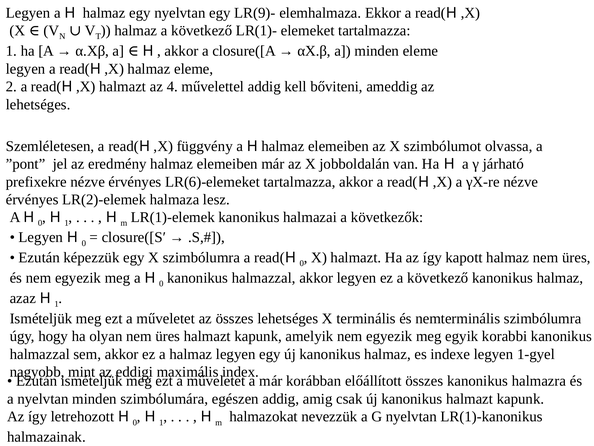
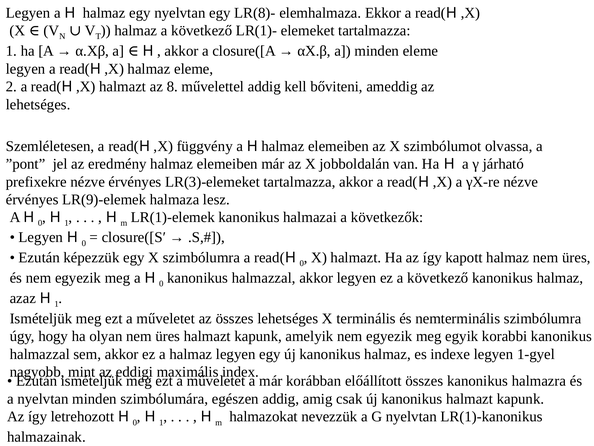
LR(9)-: LR(9)- -> LR(8)-
4: 4 -> 8
LR(6)-elemeket: LR(6)-elemeket -> LR(3)-elemeket
LR(2)-elemek: LR(2)-elemek -> LR(9)-elemek
